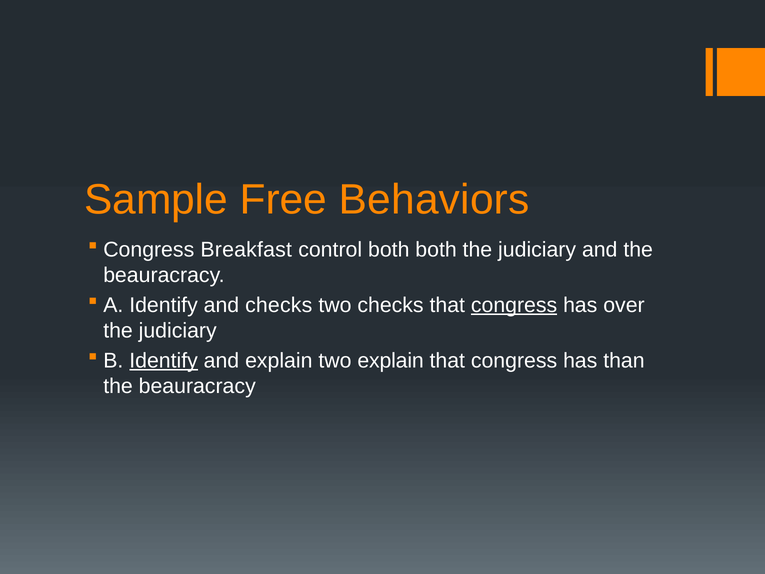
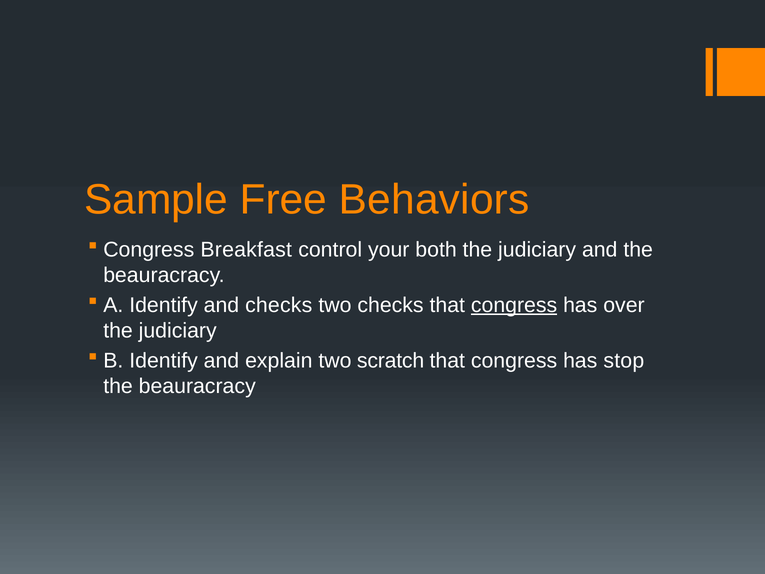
control both: both -> your
Identify at (164, 360) underline: present -> none
two explain: explain -> scratch
than: than -> stop
